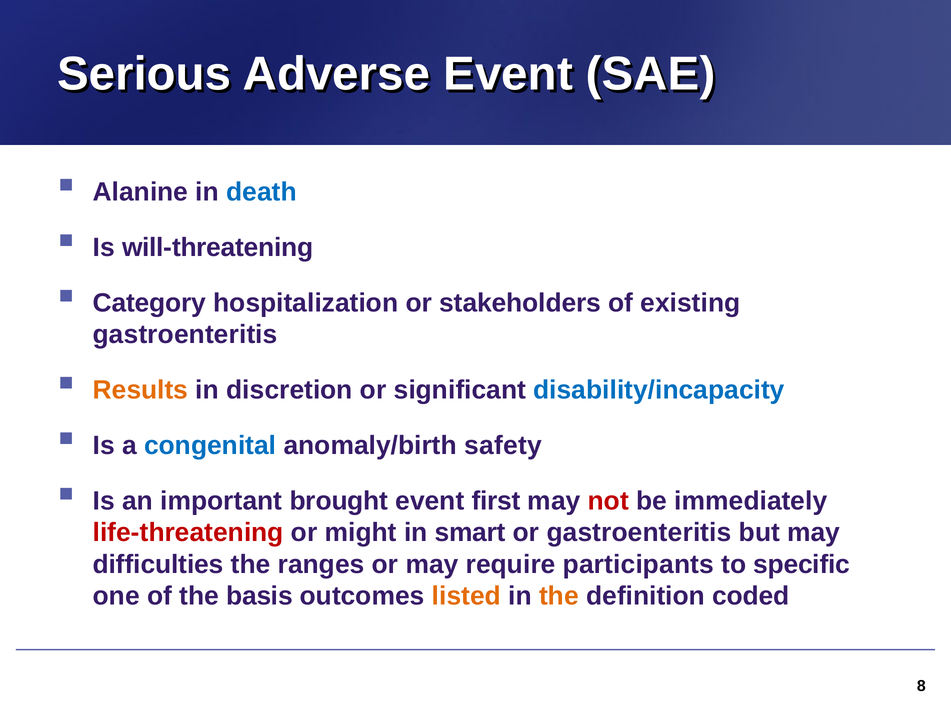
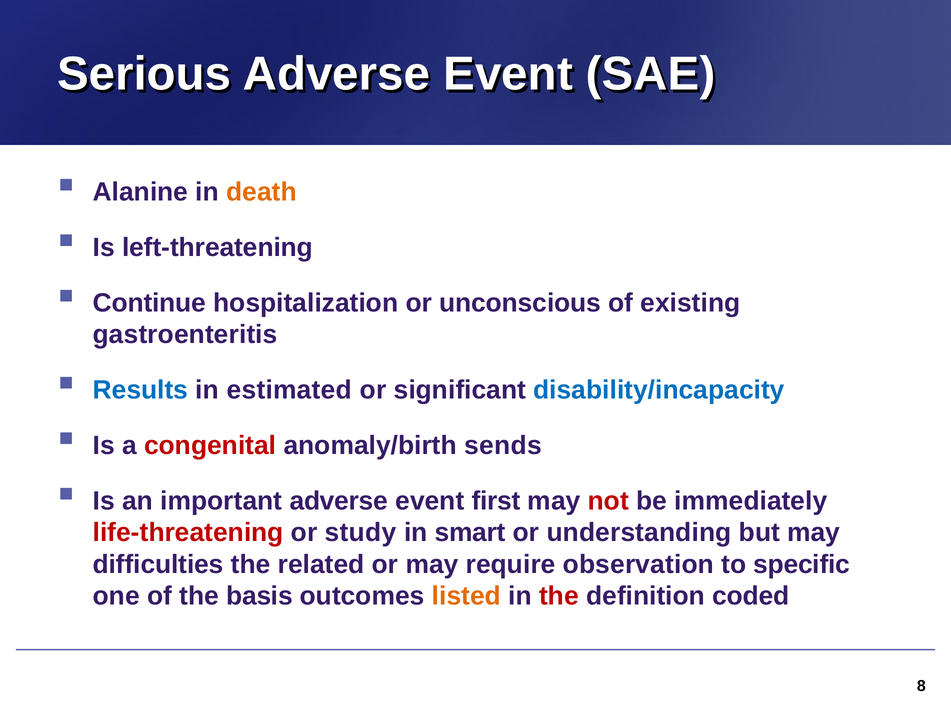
death colour: blue -> orange
will-threatening: will-threatening -> left-threatening
Category: Category -> Continue
stakeholders: stakeholders -> unconscious
Results colour: orange -> blue
discretion: discretion -> estimated
congenital colour: blue -> red
safety: safety -> sends
important brought: brought -> adverse
might: might -> study
or gastroenteritis: gastroenteritis -> understanding
ranges: ranges -> related
participants: participants -> observation
the at (559, 596) colour: orange -> red
